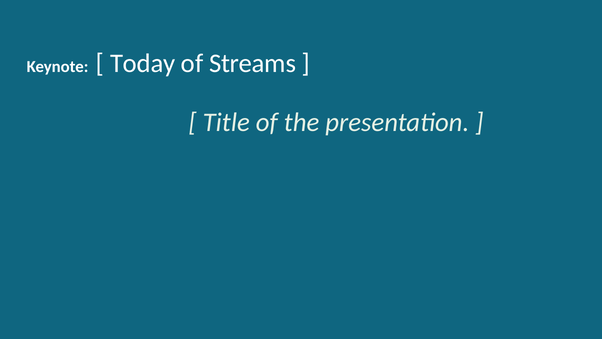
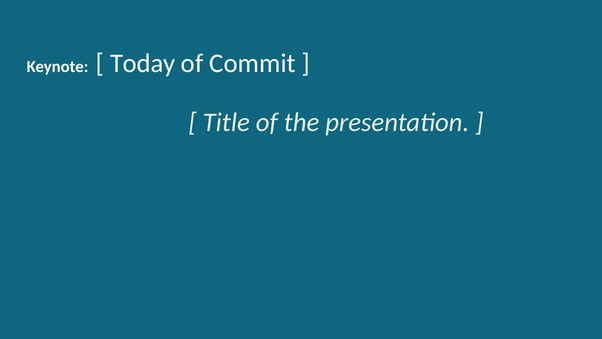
Streams: Streams -> Commit
